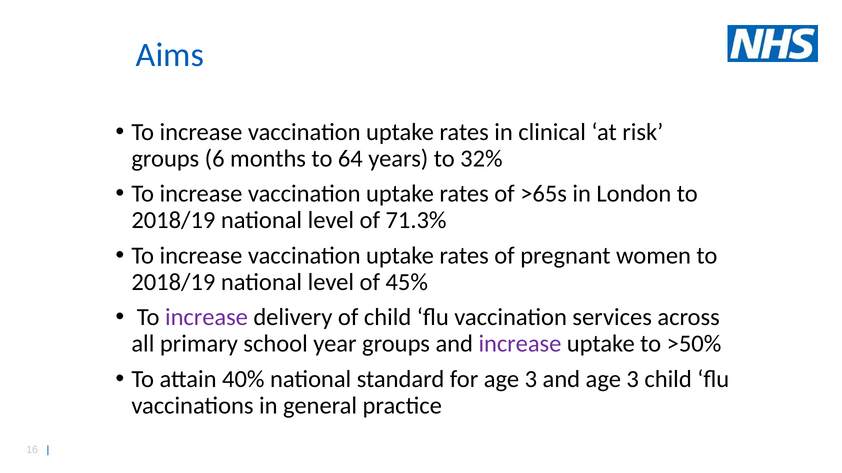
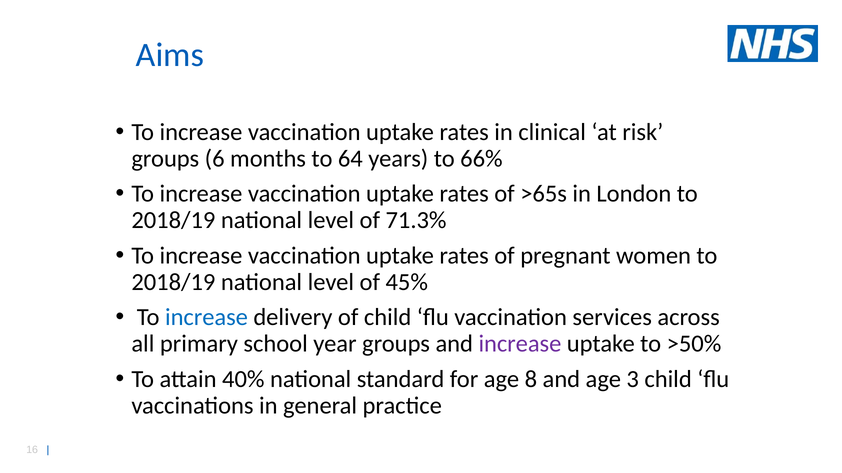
32%: 32% -> 66%
increase at (206, 318) colour: purple -> blue
for age 3: 3 -> 8
